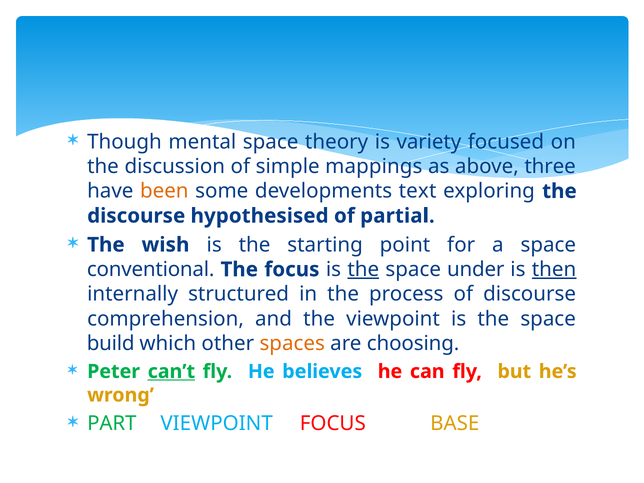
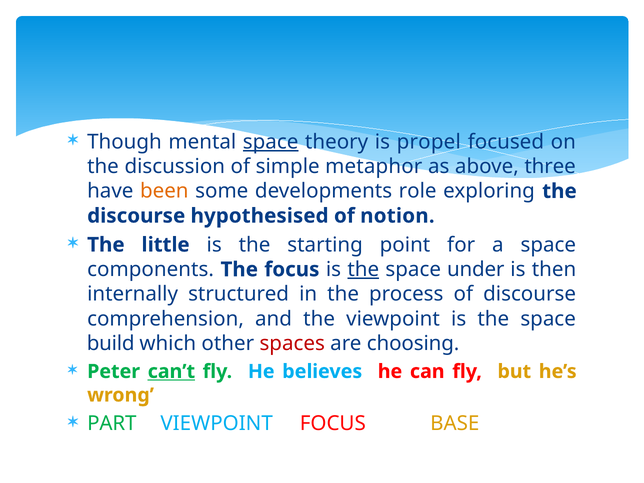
space at (271, 142) underline: none -> present
variety: variety -> propel
mappings: mappings -> metaphor
text: text -> role
partial: partial -> notion
wish: wish -> little
conventional: conventional -> components
then underline: present -> none
spaces colour: orange -> red
